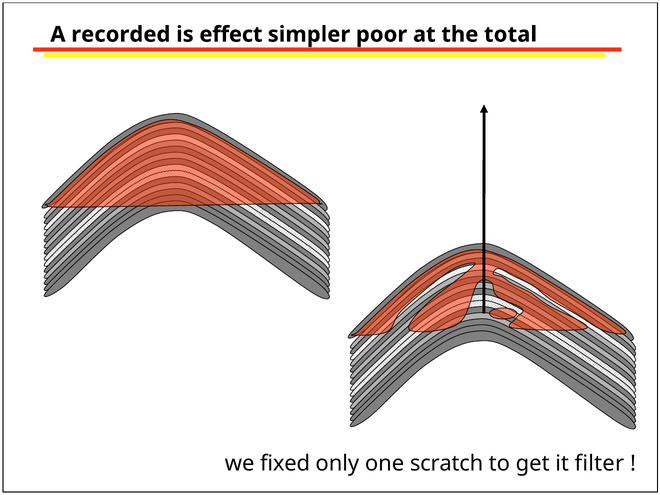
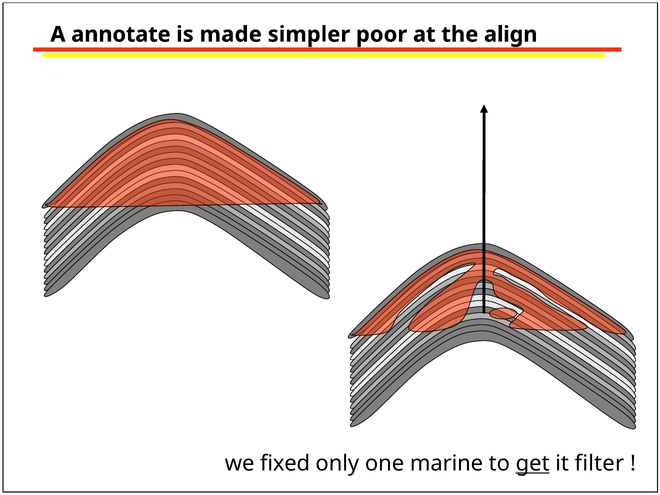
recorded: recorded -> annotate
effect: effect -> made
total: total -> align
scratch: scratch -> marine
get underline: none -> present
